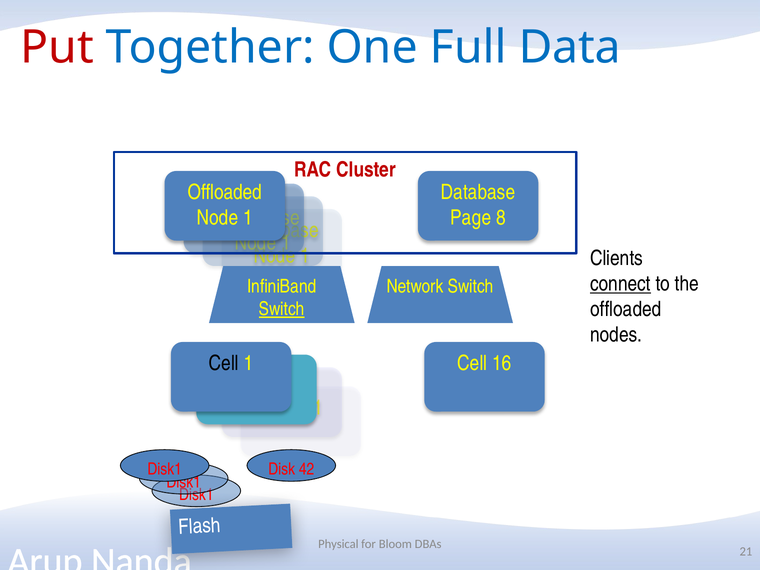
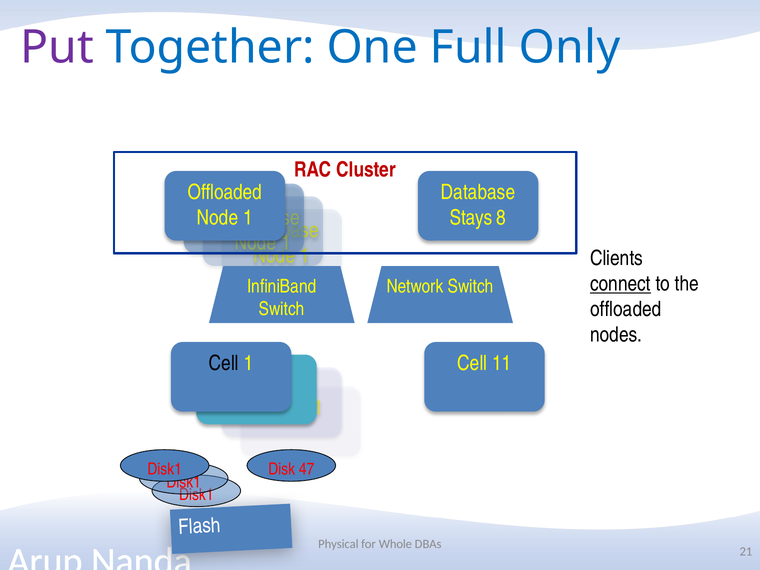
Put colour: red -> purple
Data: Data -> Only
Page: Page -> Stays
Switch at (282, 309) underline: present -> none
16: 16 -> 11
42: 42 -> 47
Bloom: Bloom -> Whole
